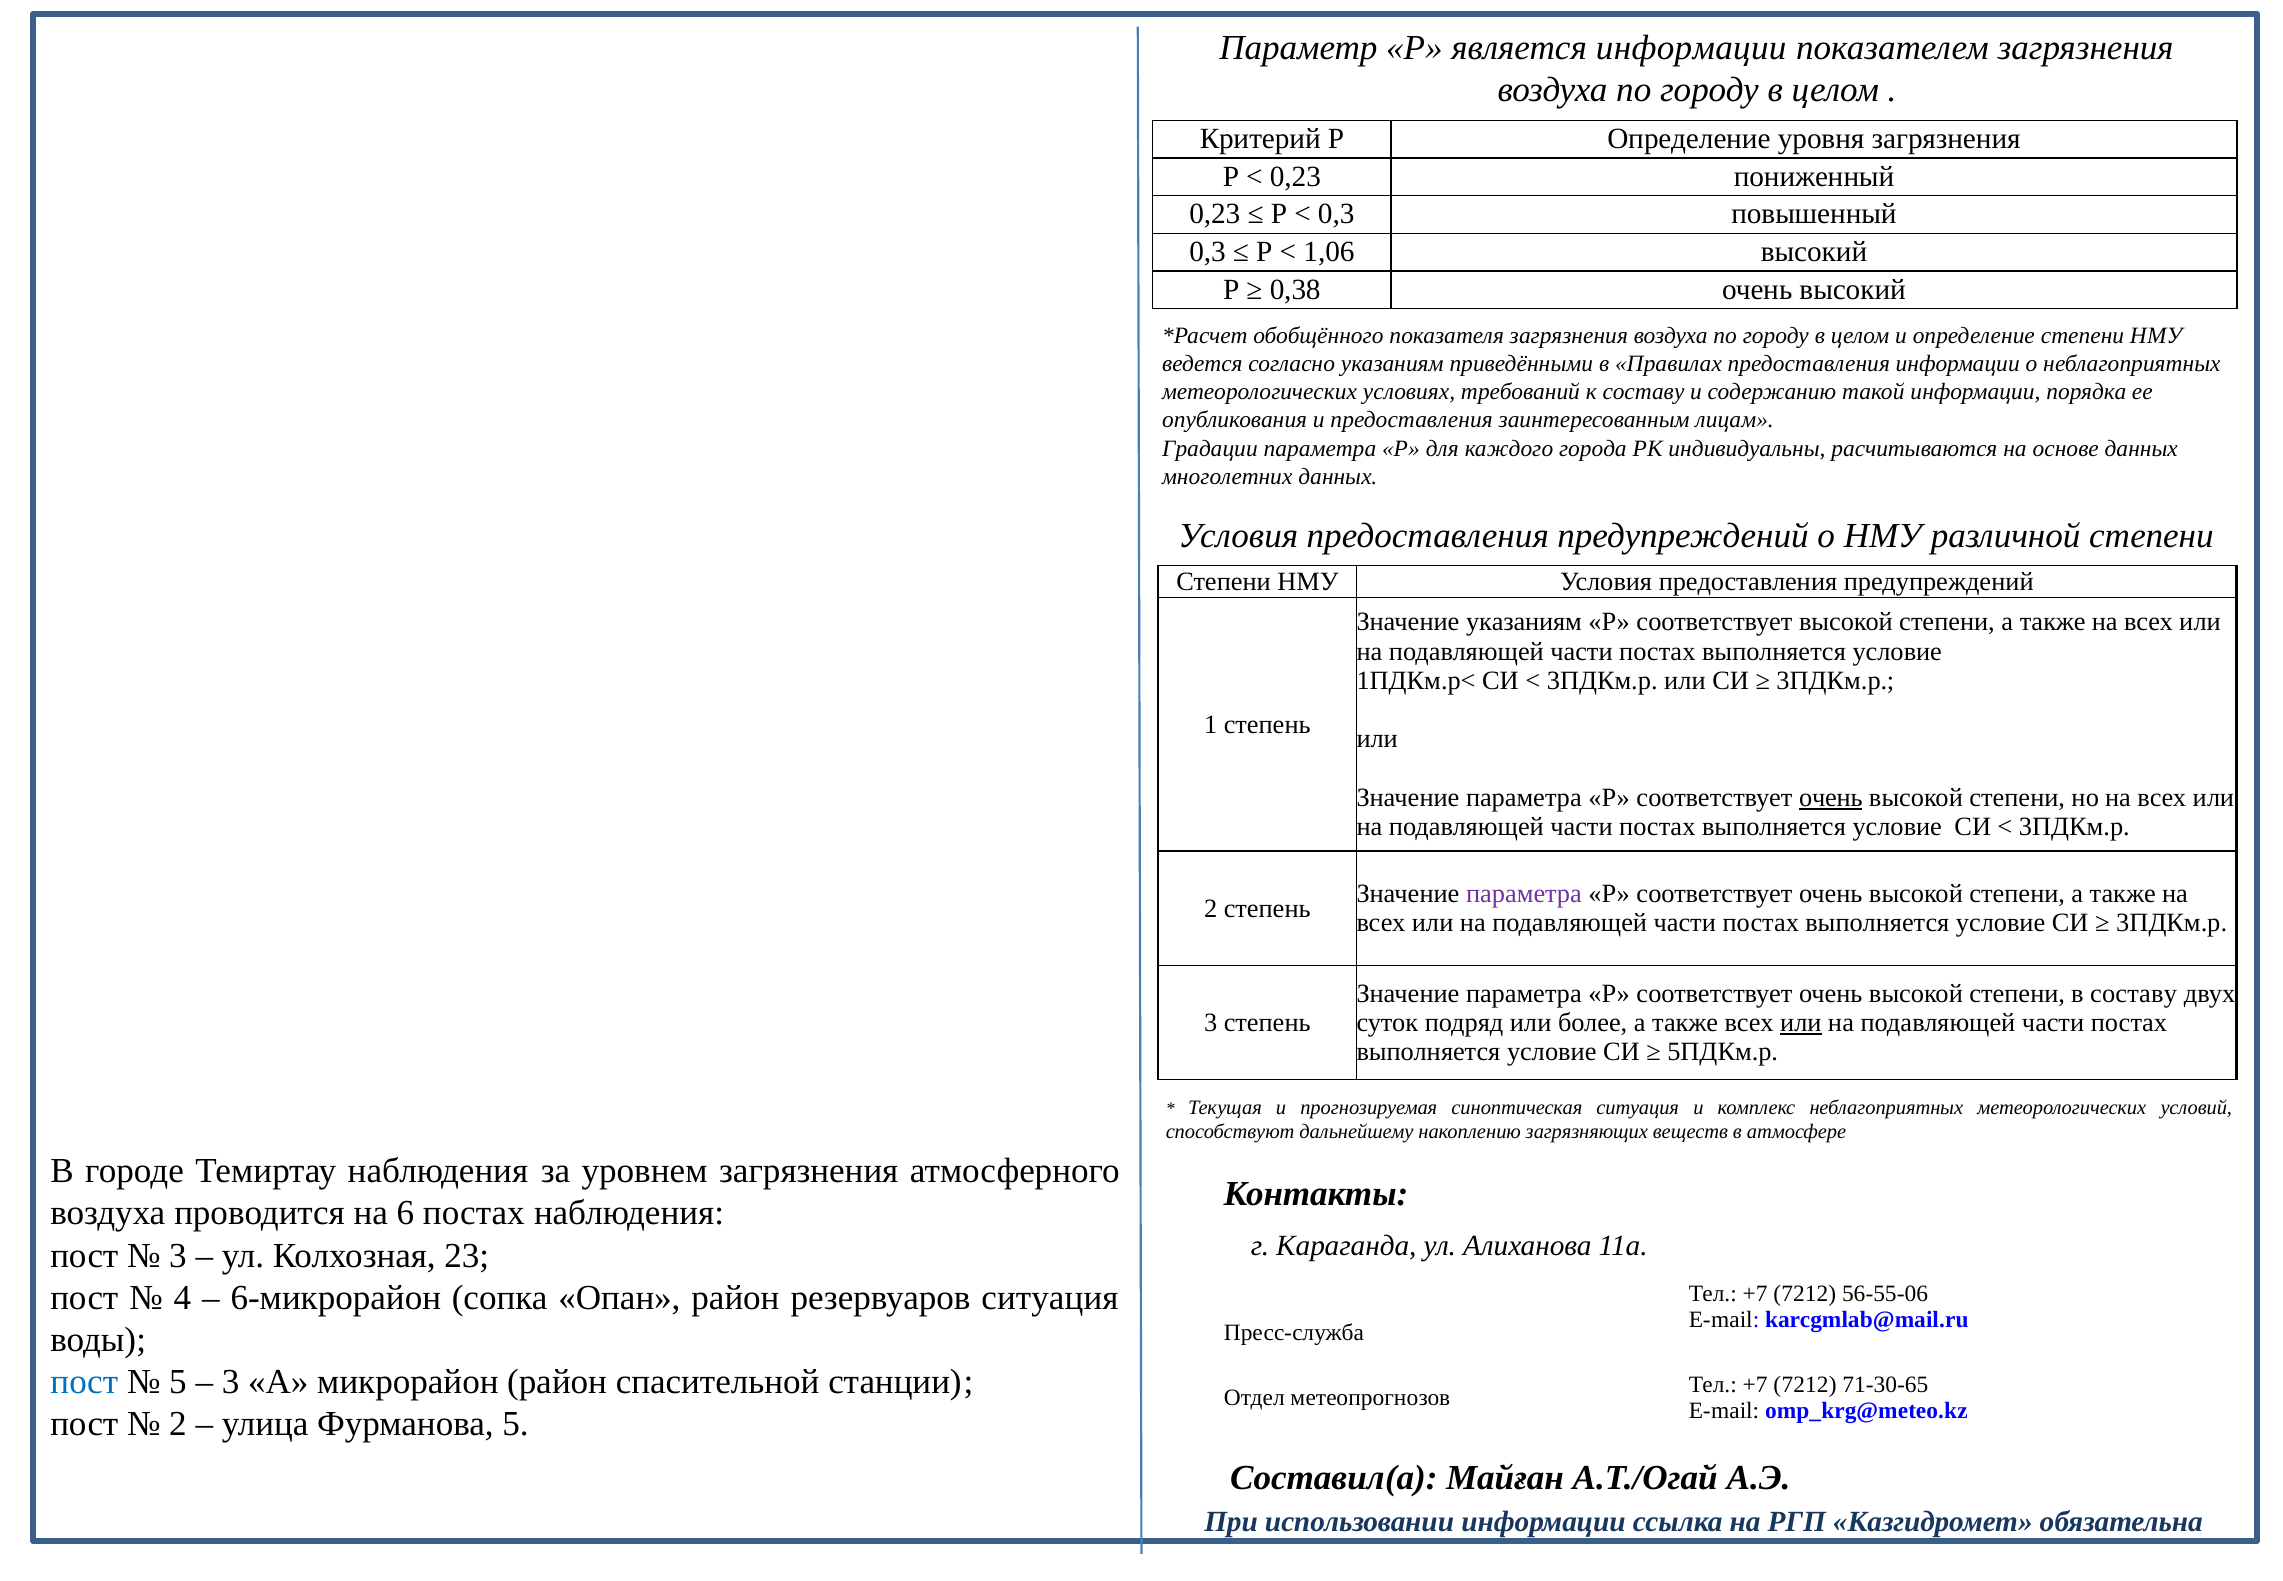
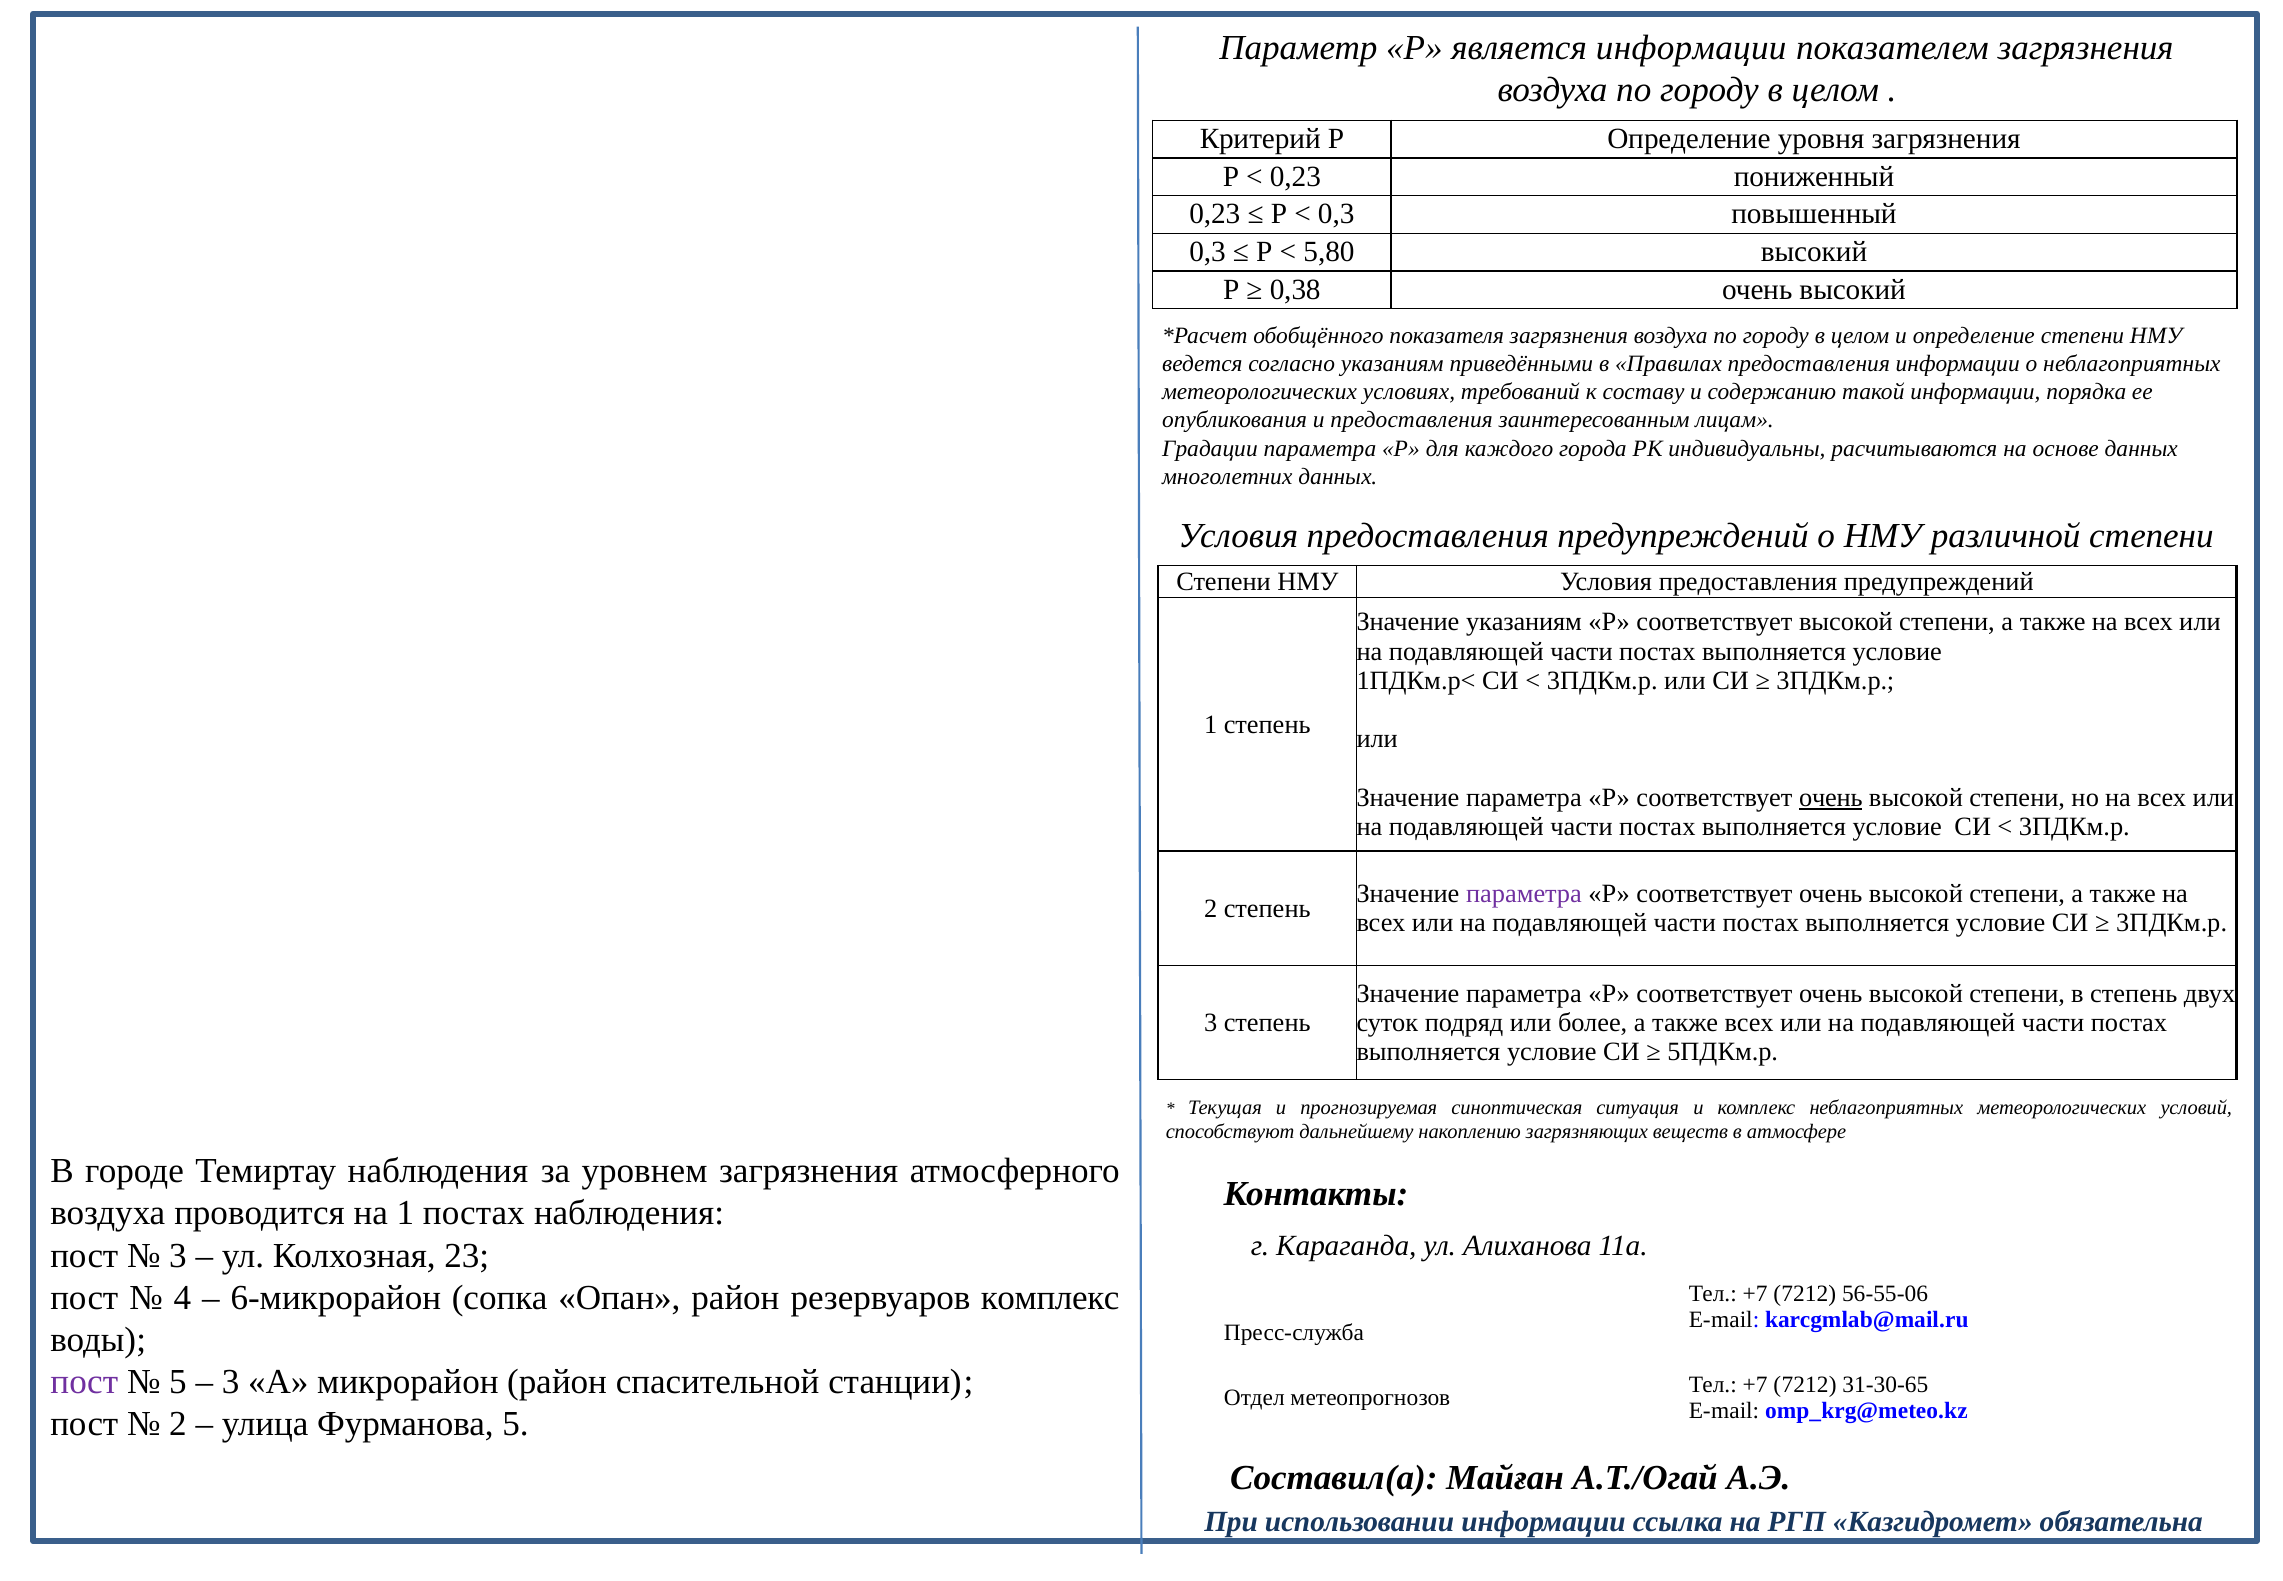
1,06: 1,06 -> 5,80
в составу: составу -> степень
или at (1801, 1022) underline: present -> none
на 6: 6 -> 1
резервуаров ситуация: ситуация -> комплекс
пост at (84, 1382) colour: blue -> purple
71-30-65: 71-30-65 -> 31-30-65
